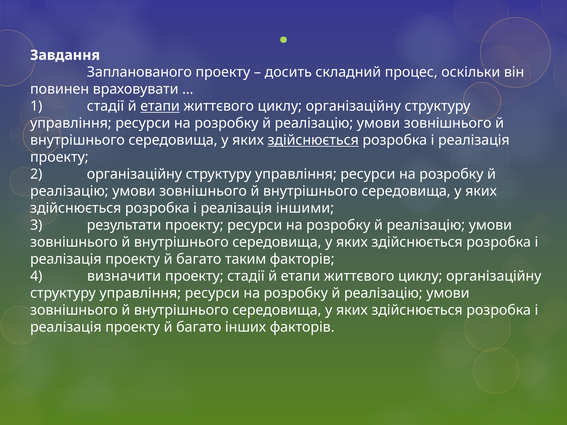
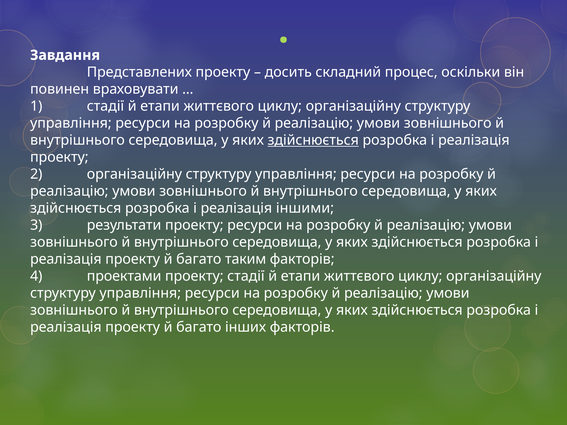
Запланованого: Запланованого -> Представлених
етапи at (160, 106) underline: present -> none
визначити: визначити -> проектами
